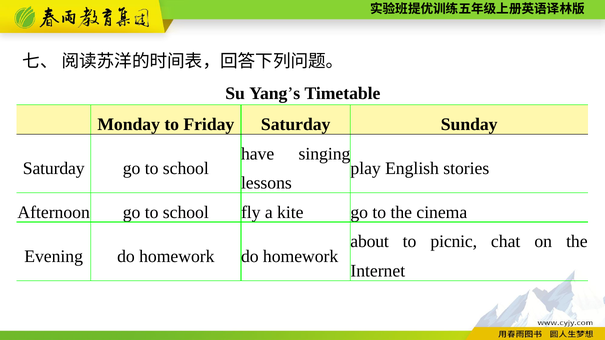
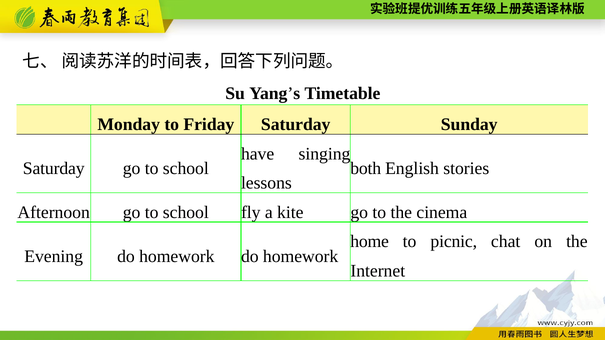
play: play -> both
about: about -> home
